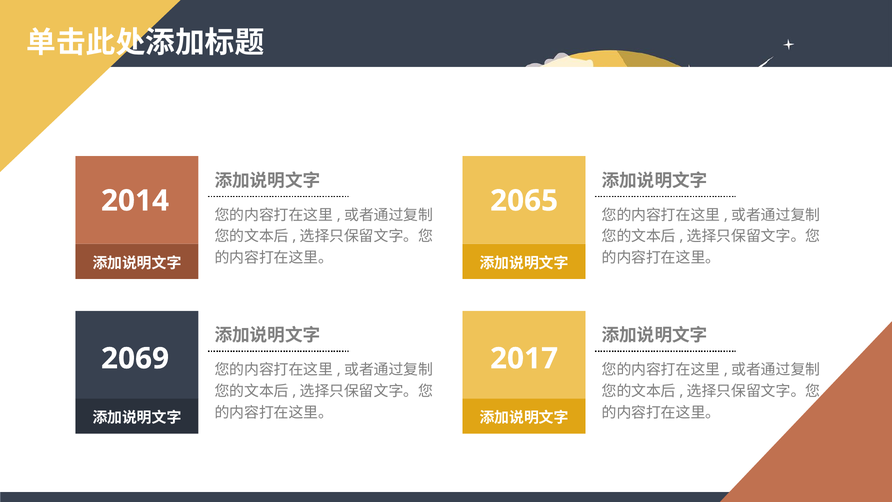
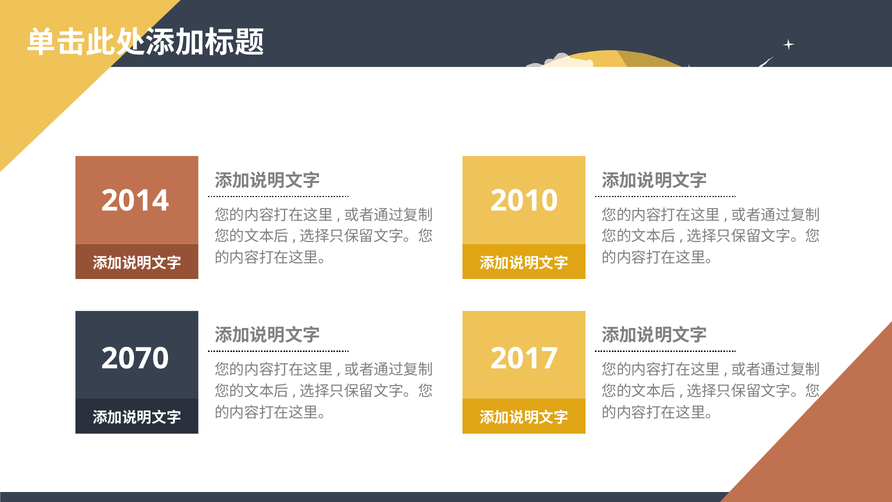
2065: 2065 -> 2010
2069: 2069 -> 2070
